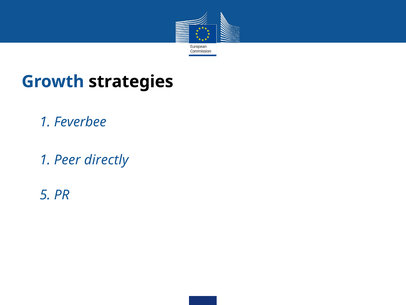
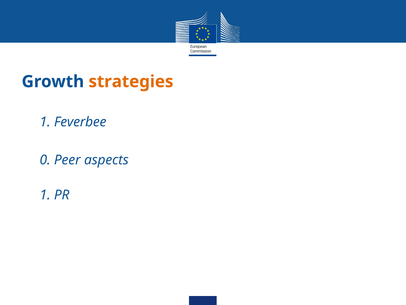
strategies colour: black -> orange
1 at (45, 160): 1 -> 0
directly: directly -> aspects
5 at (45, 195): 5 -> 1
